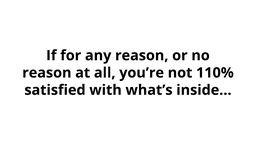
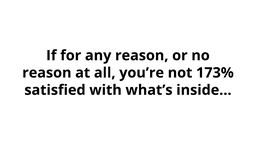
110%: 110% -> 173%
